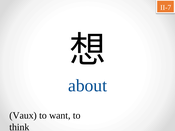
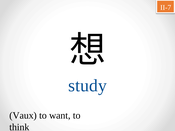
about: about -> study
